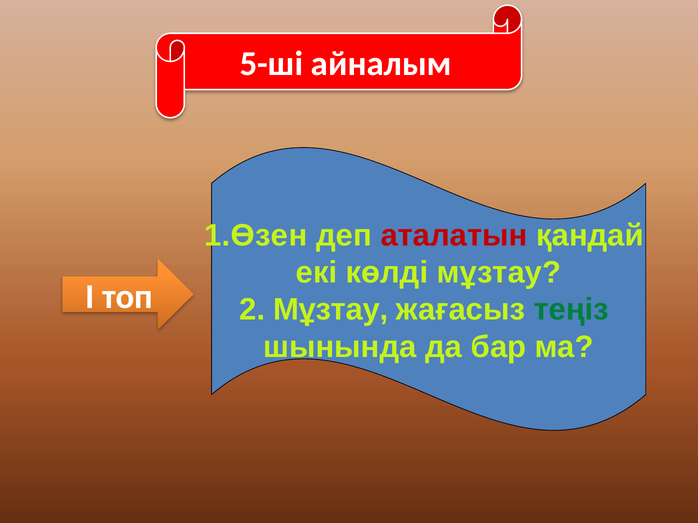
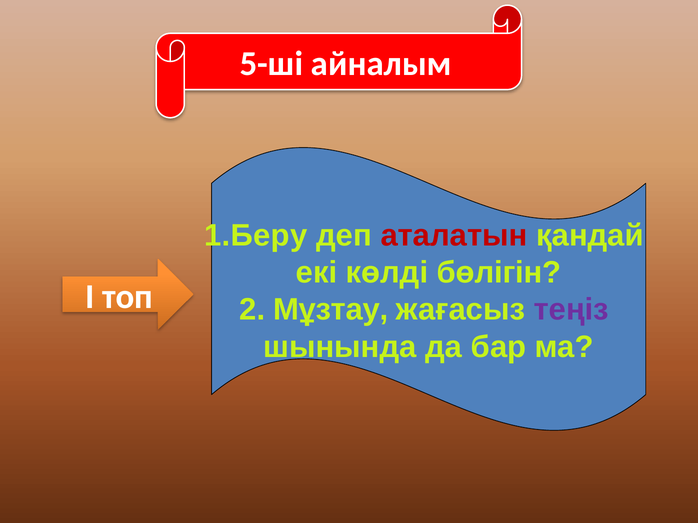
1.Өзен: 1.Өзен -> 1.Беру
көлді мұзтау: мұзтау -> бөлігін
теңіз colour: green -> purple
